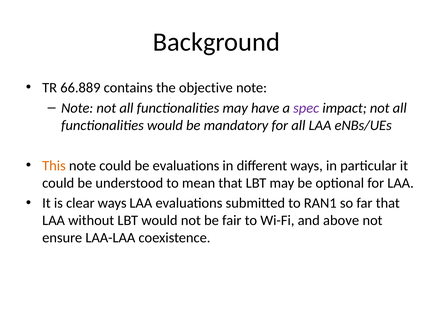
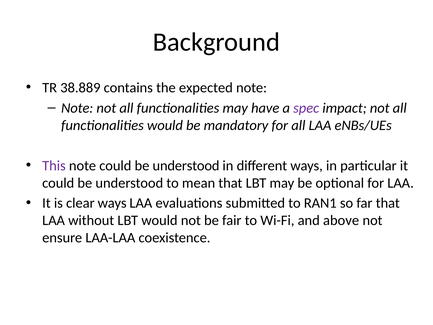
66.889: 66.889 -> 38.889
objective: objective -> expected
This colour: orange -> purple
note could be evaluations: evaluations -> understood
